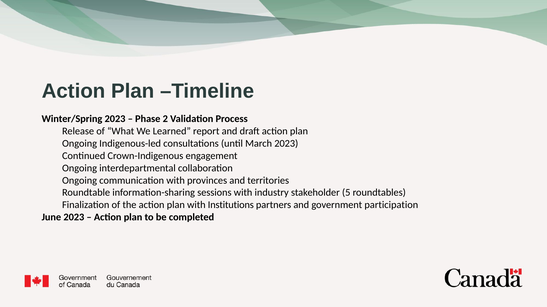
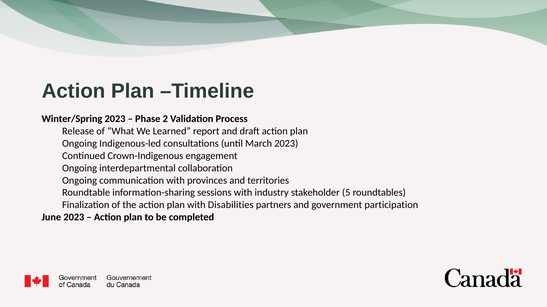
Institutions: Institutions -> Disabilities
